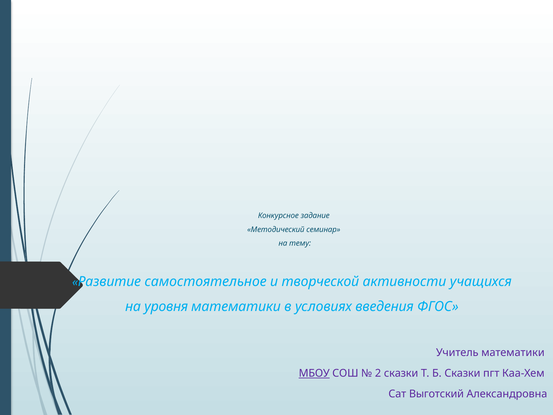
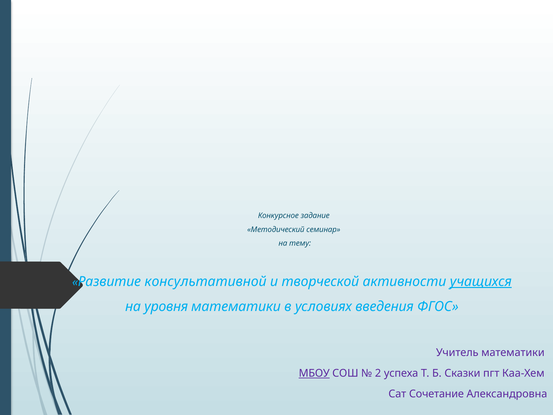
самостоятельное: самостоятельное -> консультативной
учащихся underline: none -> present
2 сказки: сказки -> успеха
Выготский: Выготский -> Сочетание
